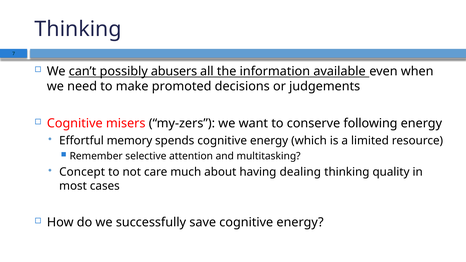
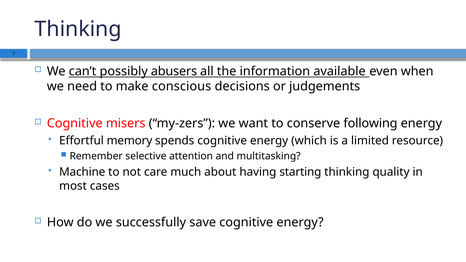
promoted: promoted -> conscious
Concept: Concept -> Machine
dealing: dealing -> starting
